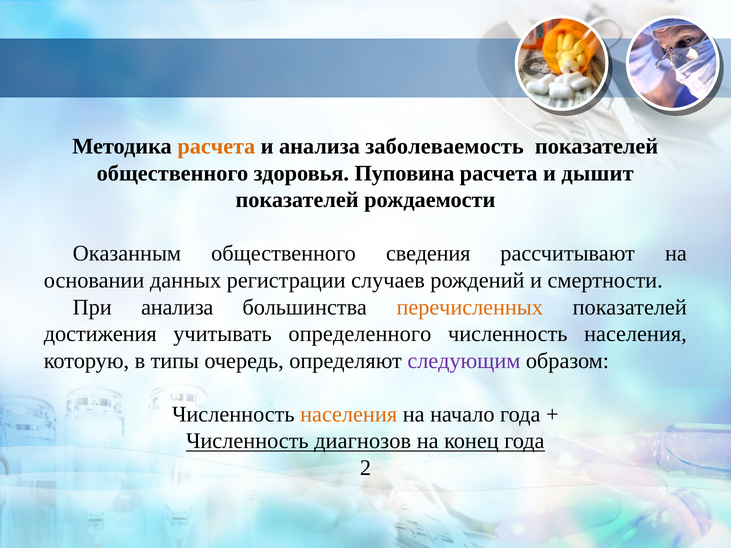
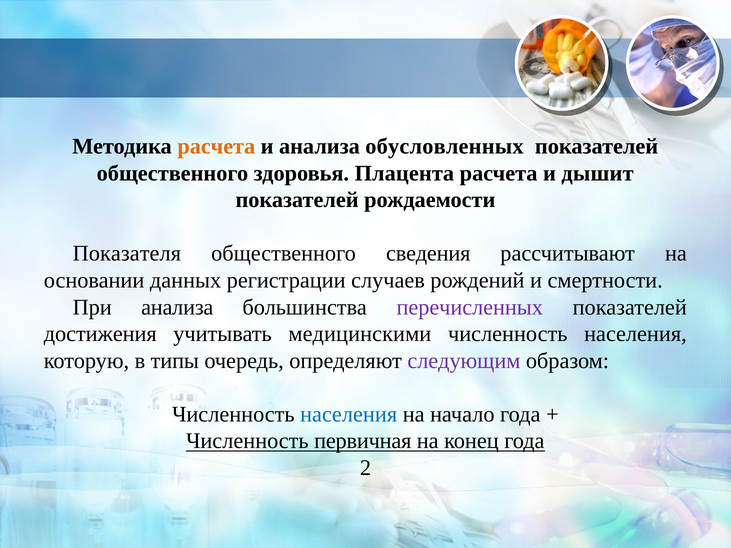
заболеваемость: заболеваемость -> обусловленных
Пуповина: Пуповина -> Плацента
Оказанным: Оказанным -> Показателя
перечисленных colour: orange -> purple
определенного: определенного -> медицинскими
населения at (349, 414) colour: orange -> blue
диагнозов: диагнозов -> первичная
